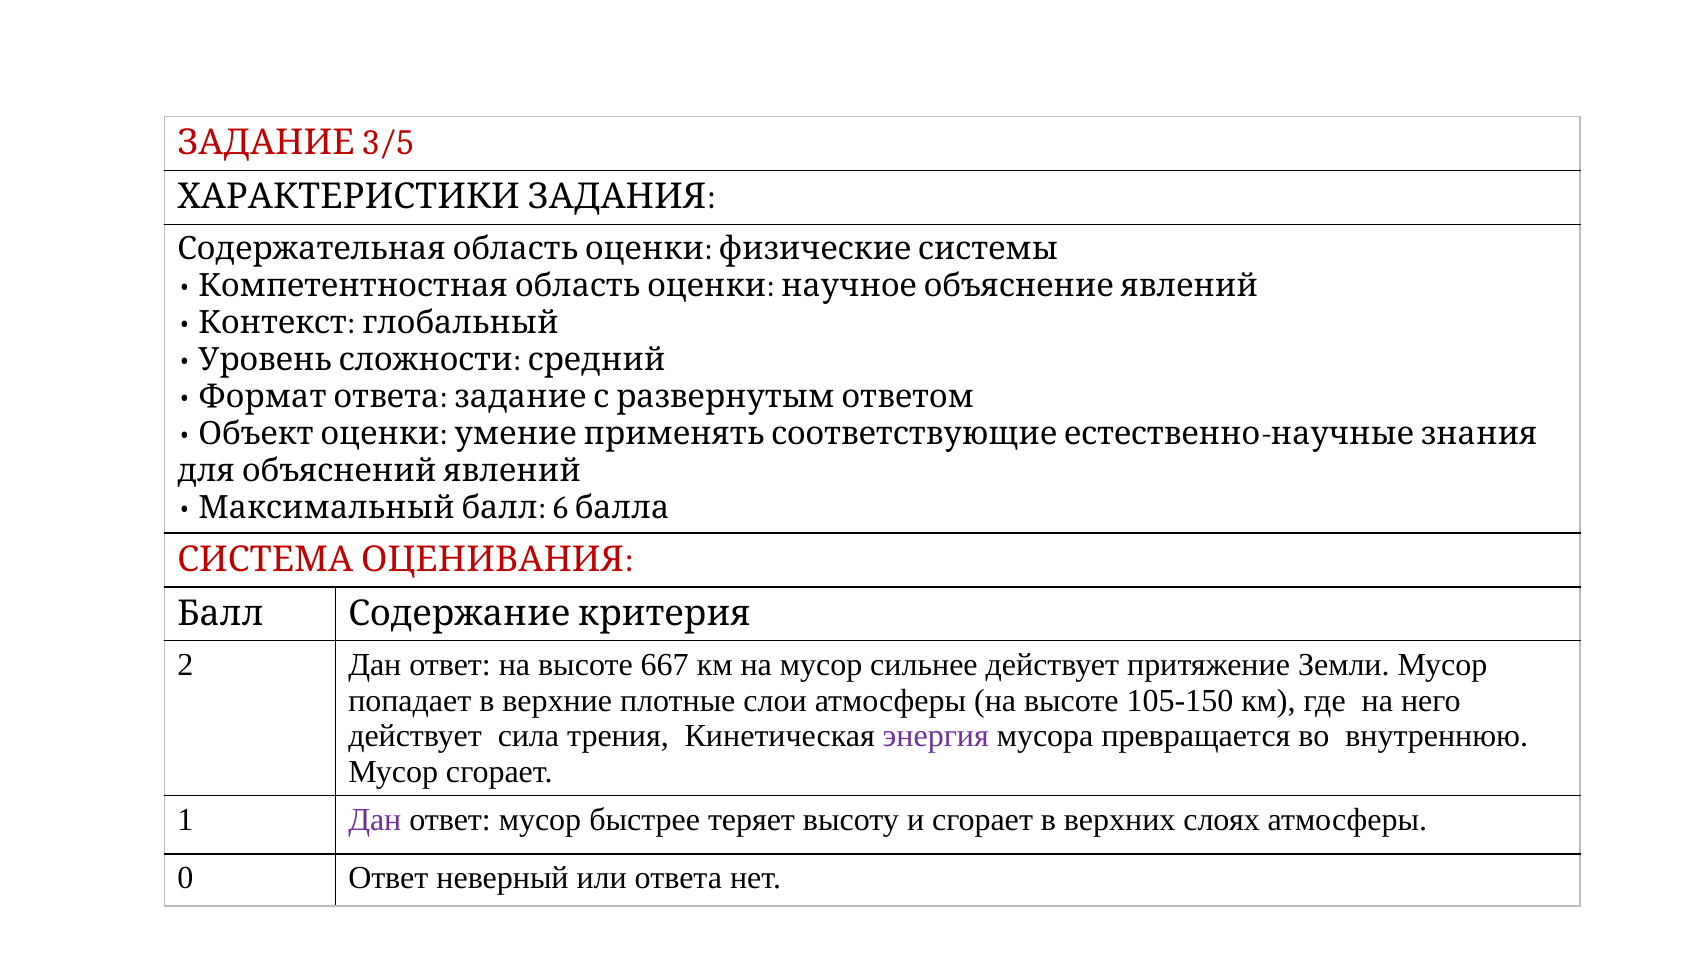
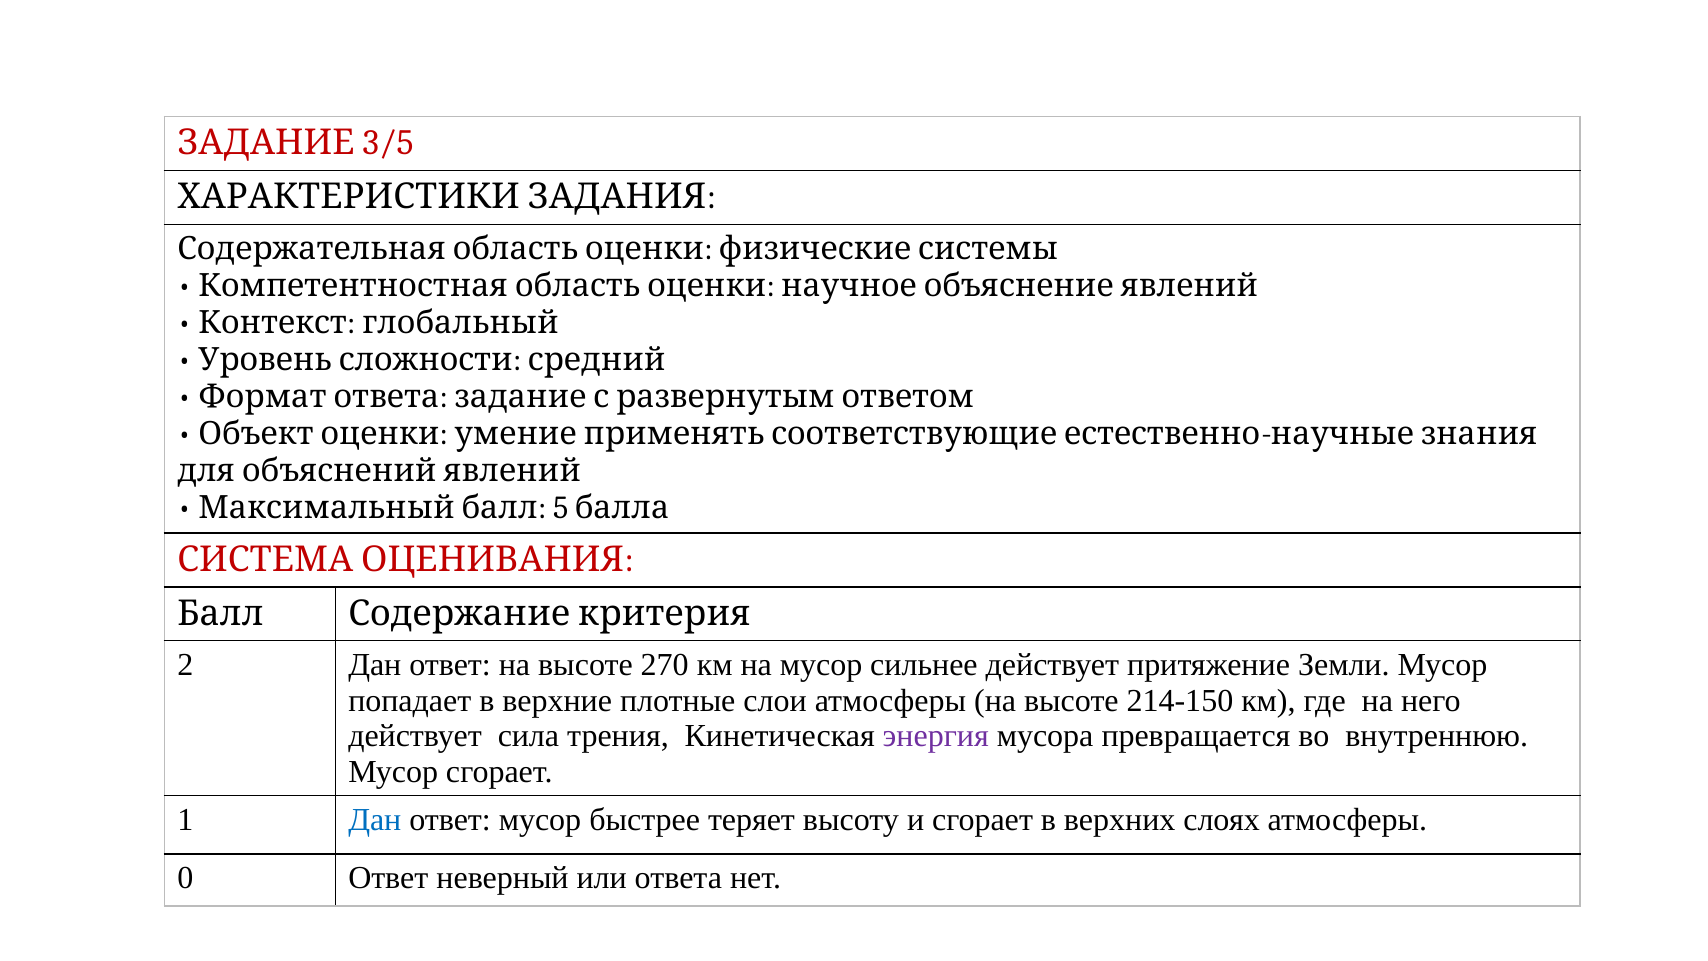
6: 6 -> 5
667: 667 -> 270
105-150: 105-150 -> 214-150
Дан at (375, 820) colour: purple -> blue
